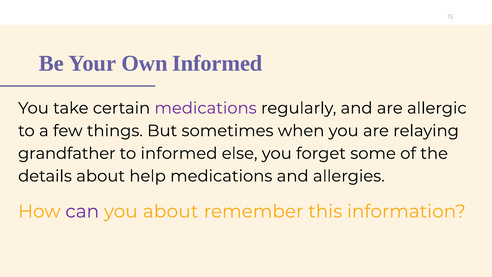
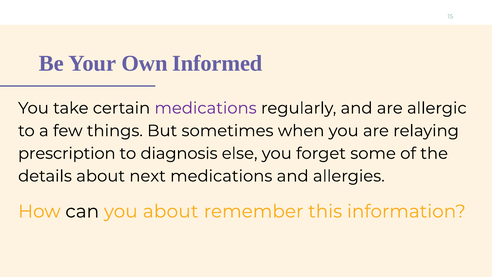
grandfather: grandfather -> prescription
to informed: informed -> diagnosis
help: help -> next
can colour: purple -> black
